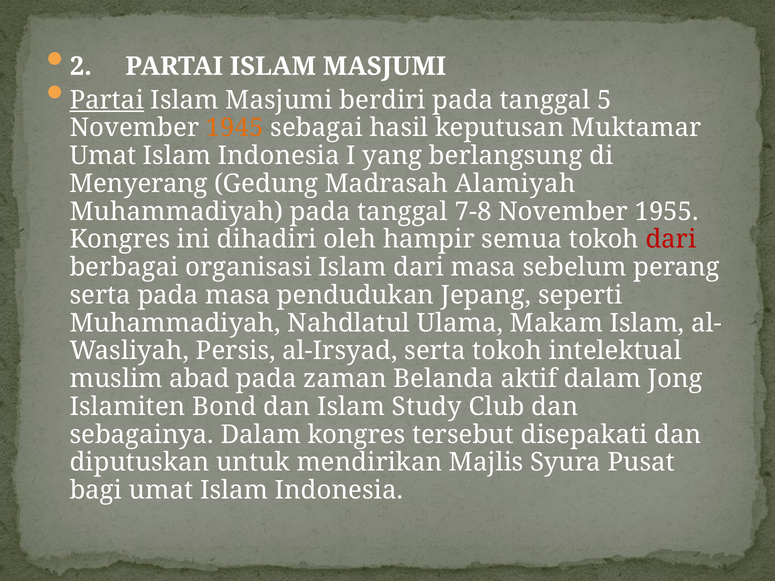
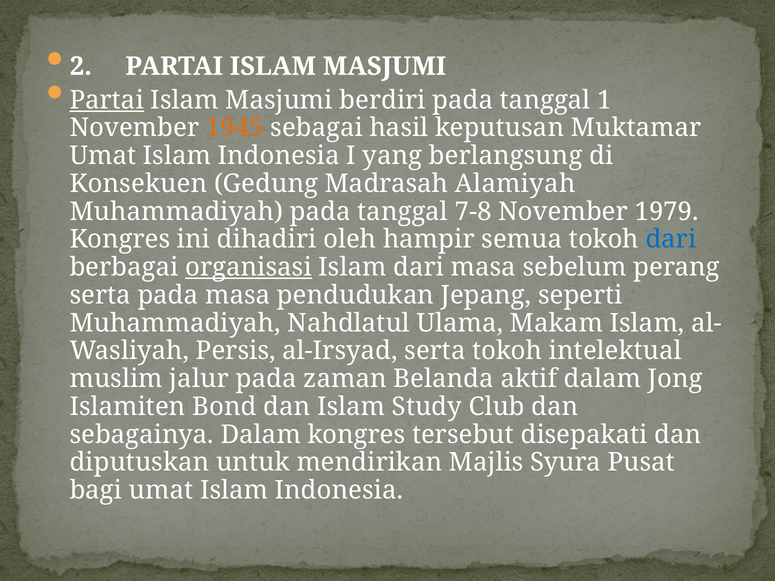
5: 5 -> 1
Menyerang: Menyerang -> Konsekuen
1955: 1955 -> 1979
dari at (671, 239) colour: red -> blue
organisasi underline: none -> present
abad: abad -> jalur
